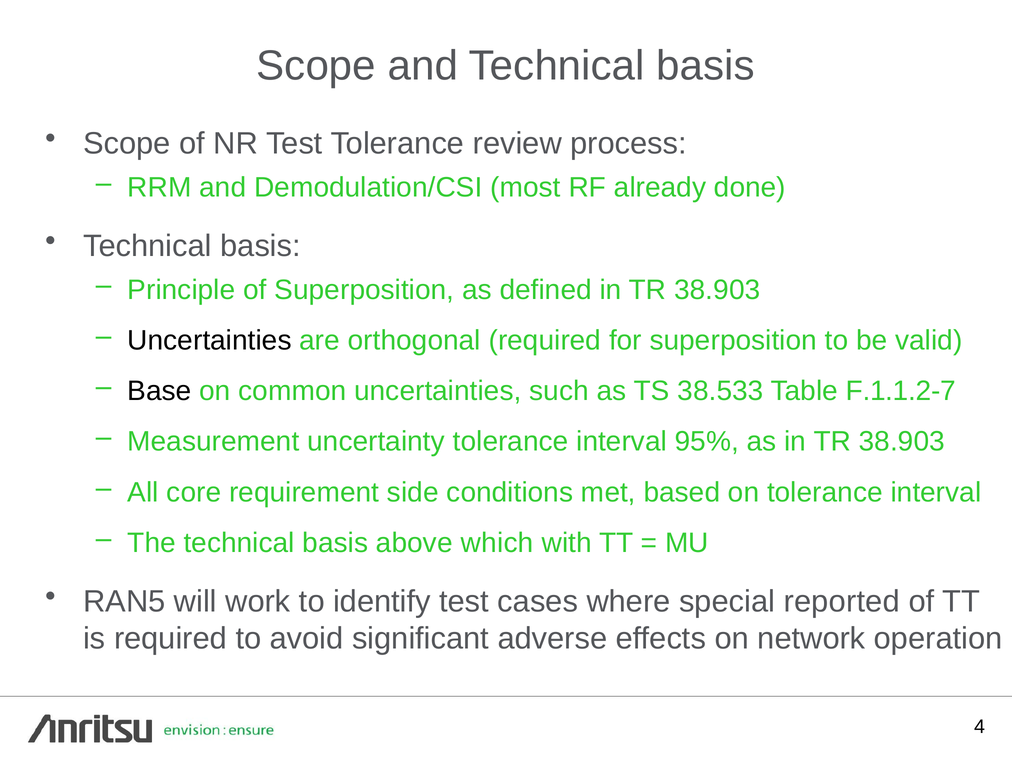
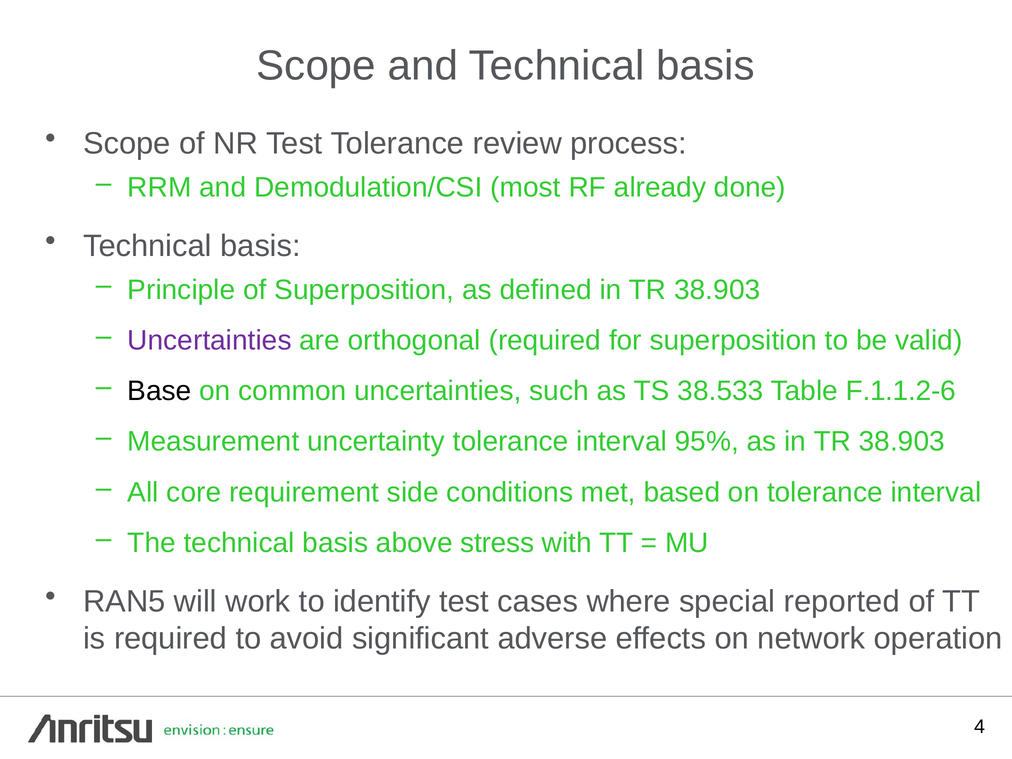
Uncertainties at (210, 340) colour: black -> purple
F.1.1.2-7: F.1.1.2-7 -> F.1.1.2-6
which: which -> stress
